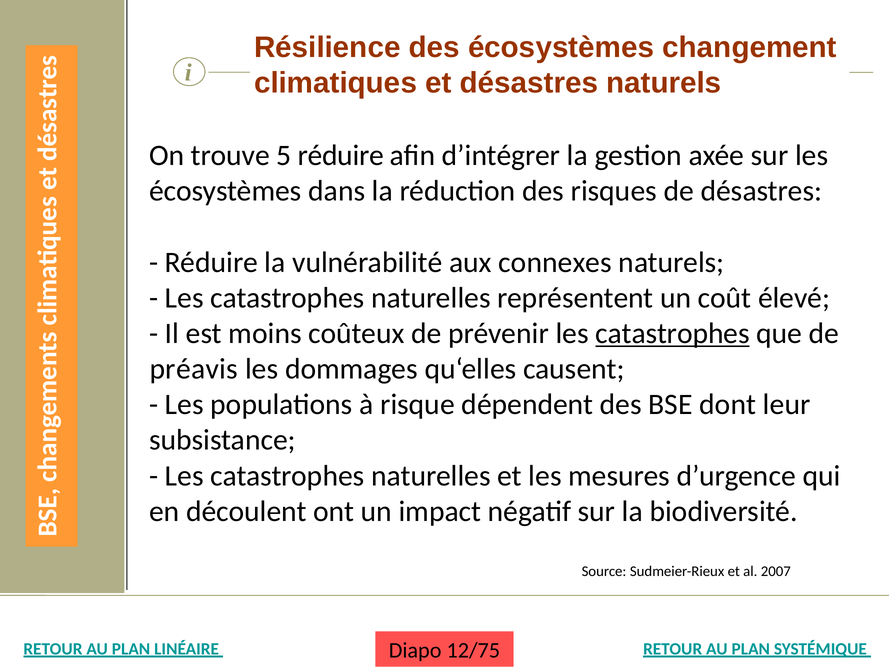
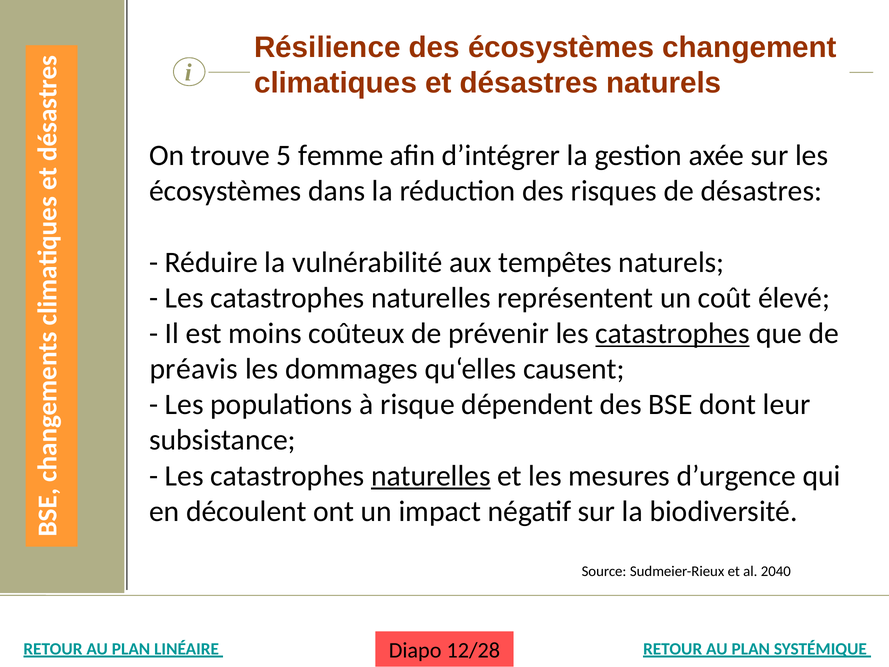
5 réduire: réduire -> femme
connexes: connexes -> tempêtes
naturelles at (431, 476) underline: none -> present
2007: 2007 -> 2040
12/75: 12/75 -> 12/28
